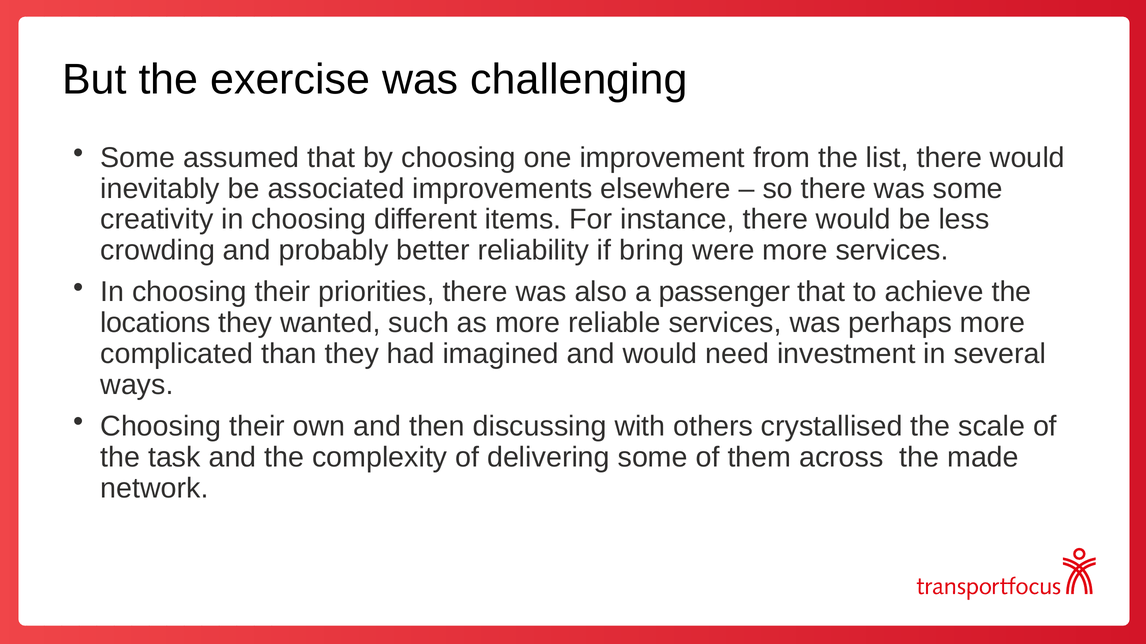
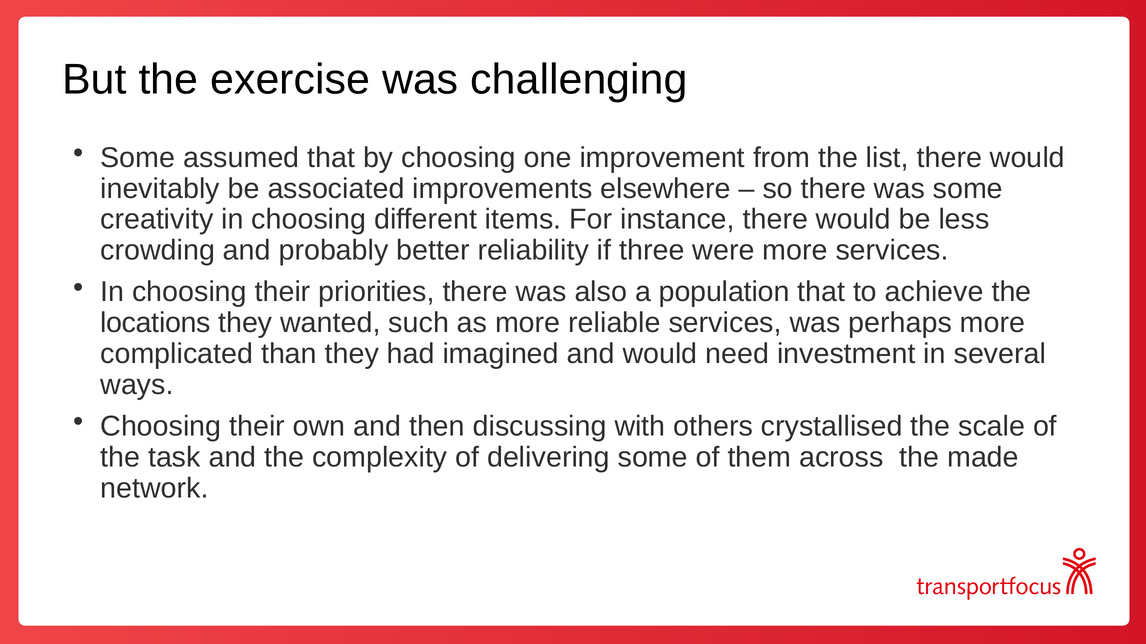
bring: bring -> three
passenger: passenger -> population
